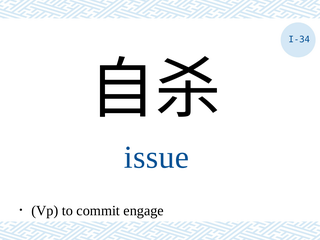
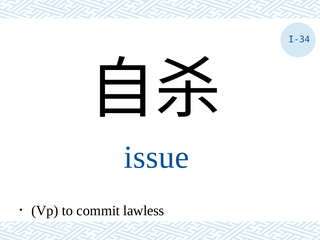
engage: engage -> lawless
